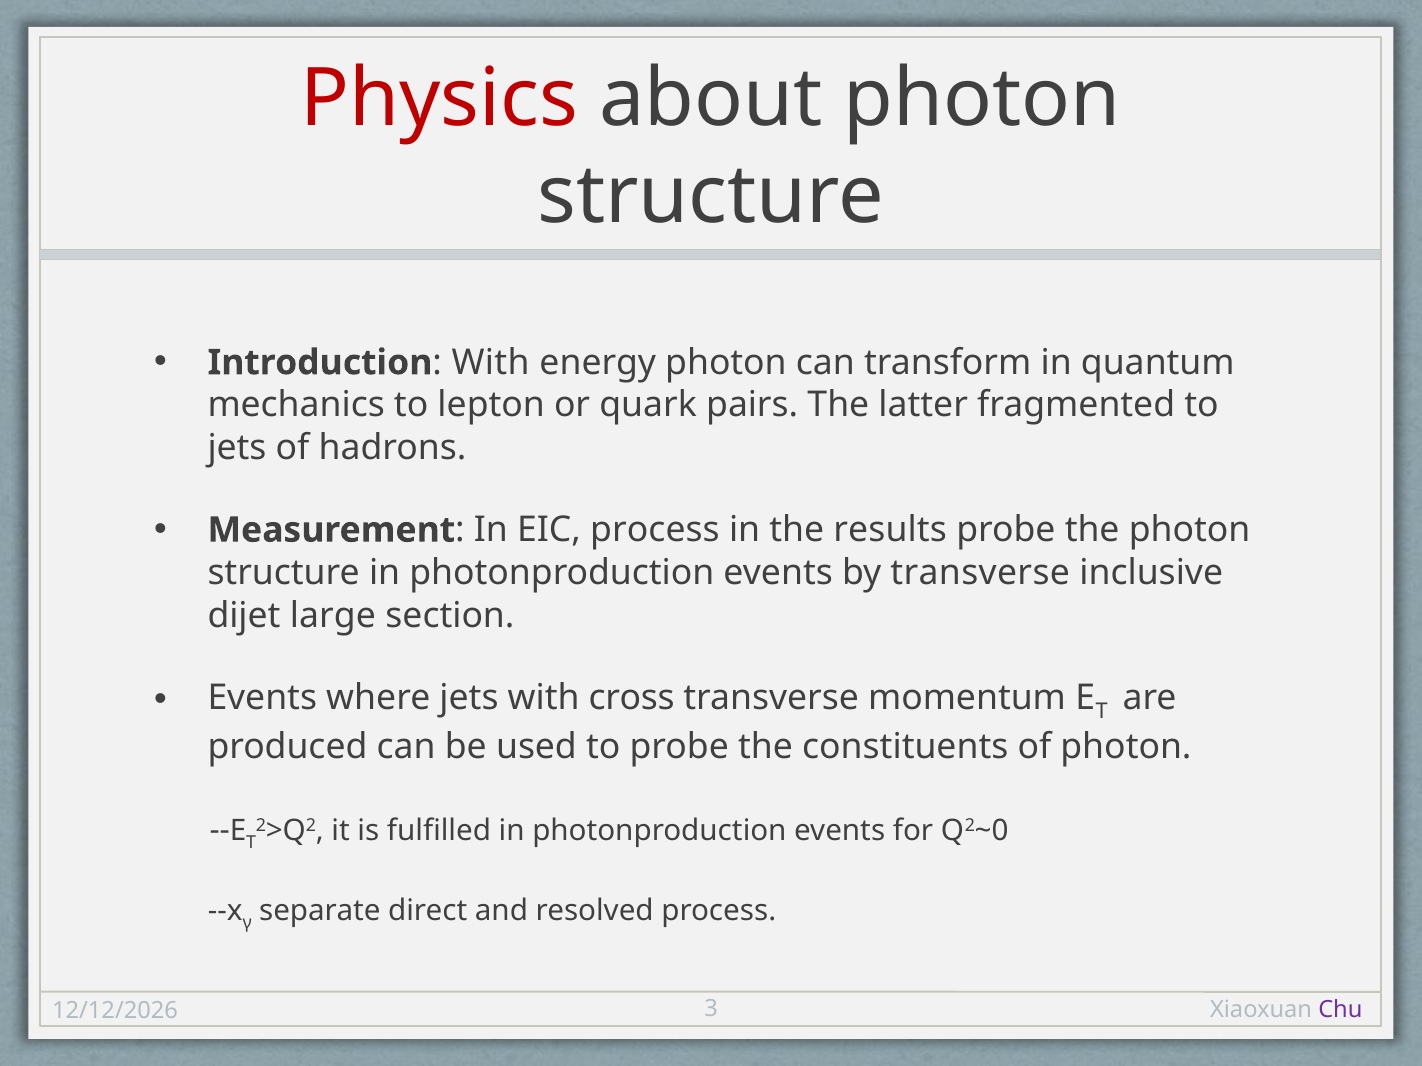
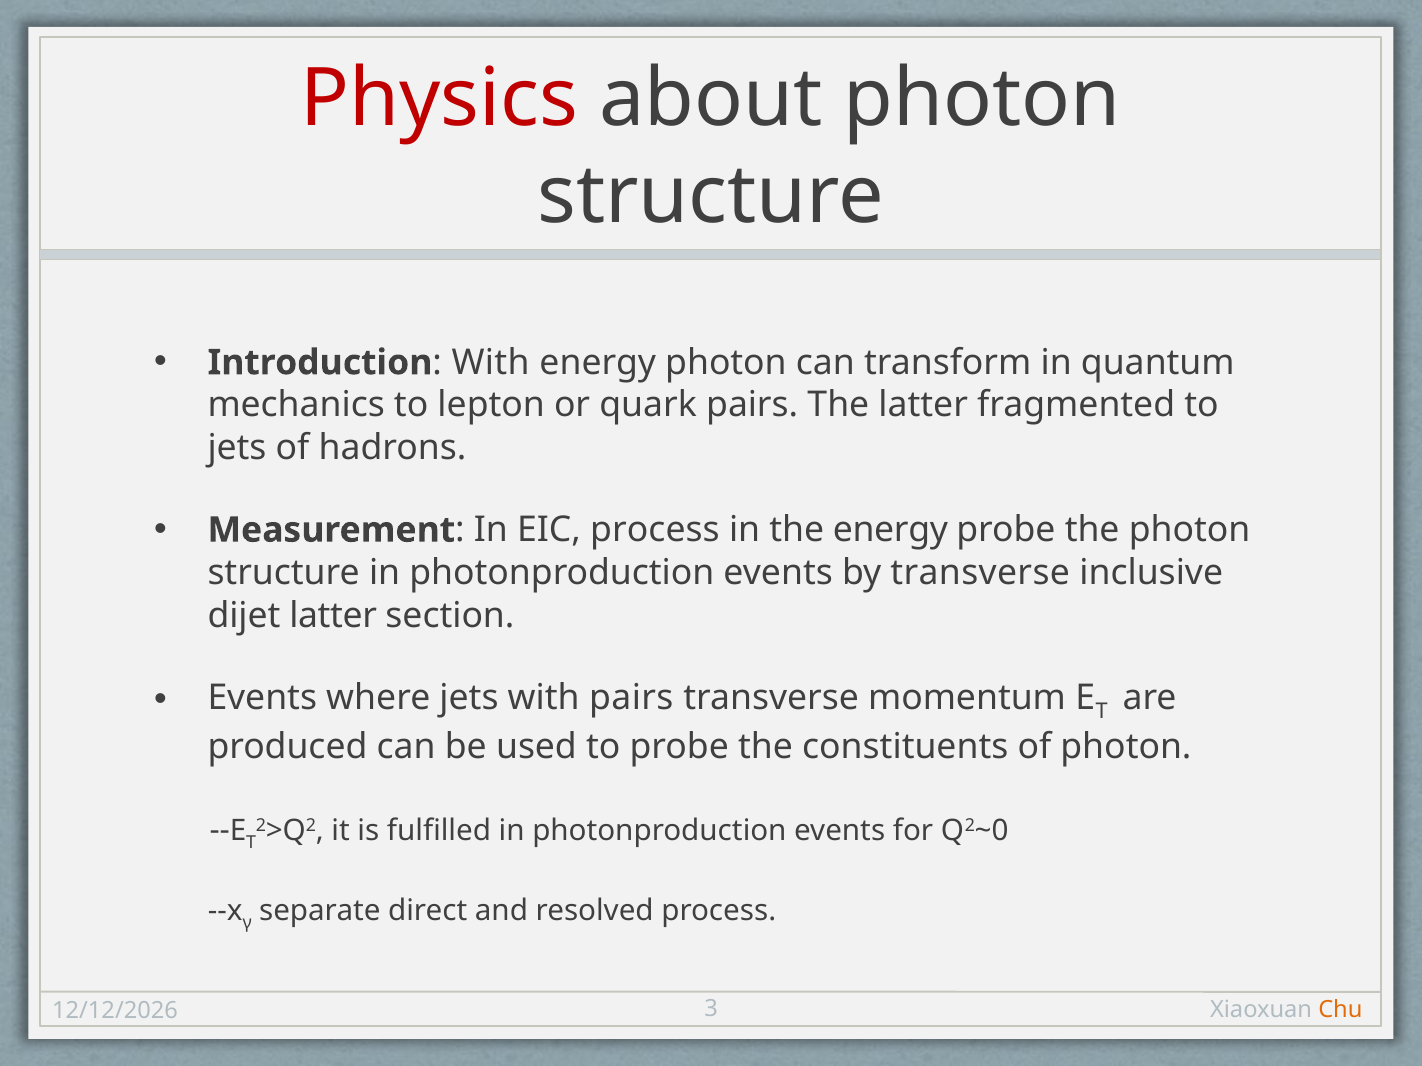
the results: results -> energy
dijet large: large -> latter
with cross: cross -> pairs
Chu colour: purple -> orange
